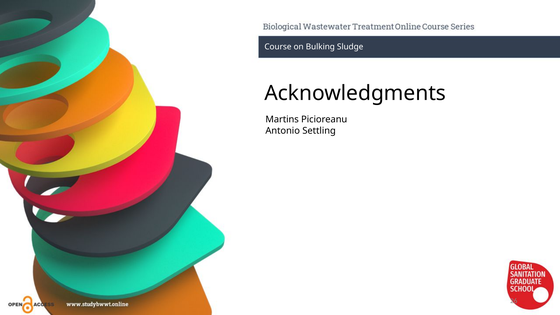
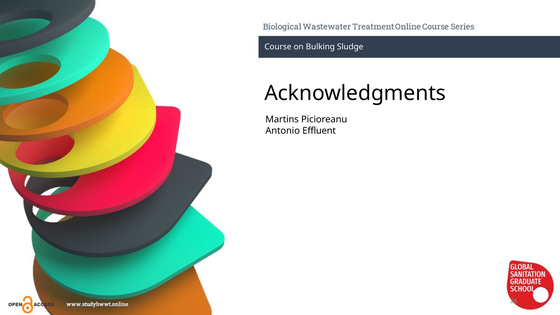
Settling: Settling -> Effluent
